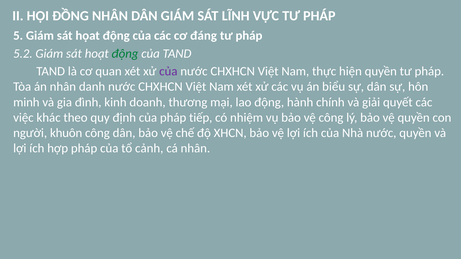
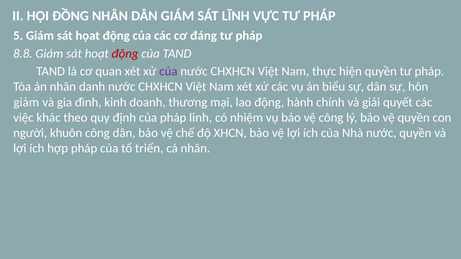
5.2: 5.2 -> 8.8
động at (125, 54) colour: green -> red
minh: minh -> giảm
tiếp: tiếp -> linh
cảnh: cảnh -> triển
